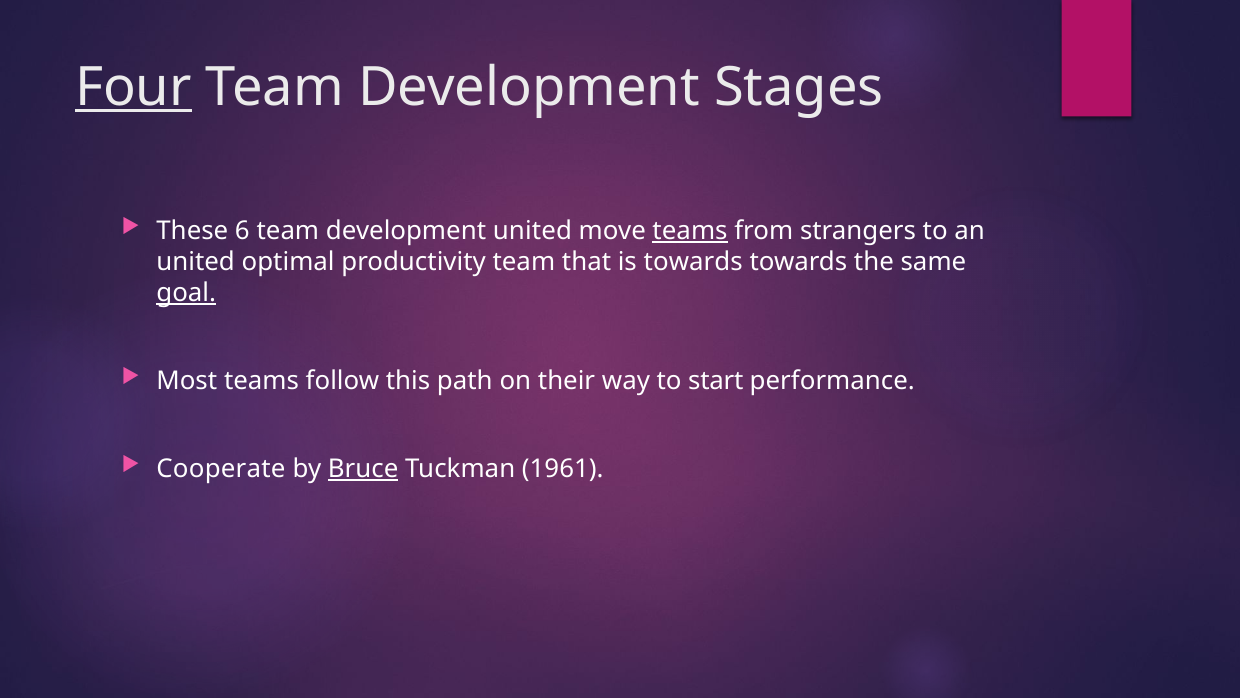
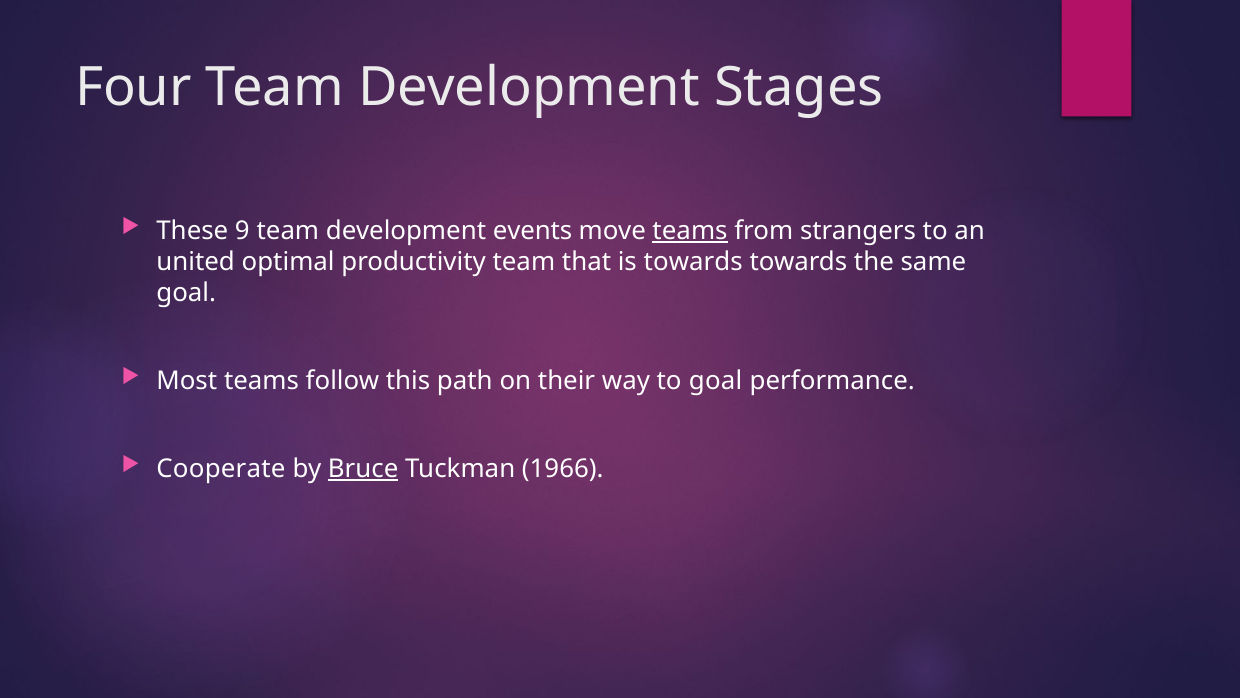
Four underline: present -> none
6: 6 -> 9
development united: united -> events
goal at (186, 293) underline: present -> none
to start: start -> goal
1961: 1961 -> 1966
